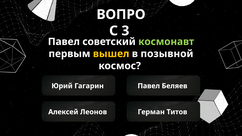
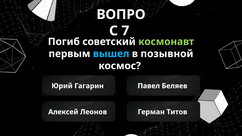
3: 3 -> 7
Павел at (64, 42): Павел -> Погиб
вышел colour: yellow -> light blue
